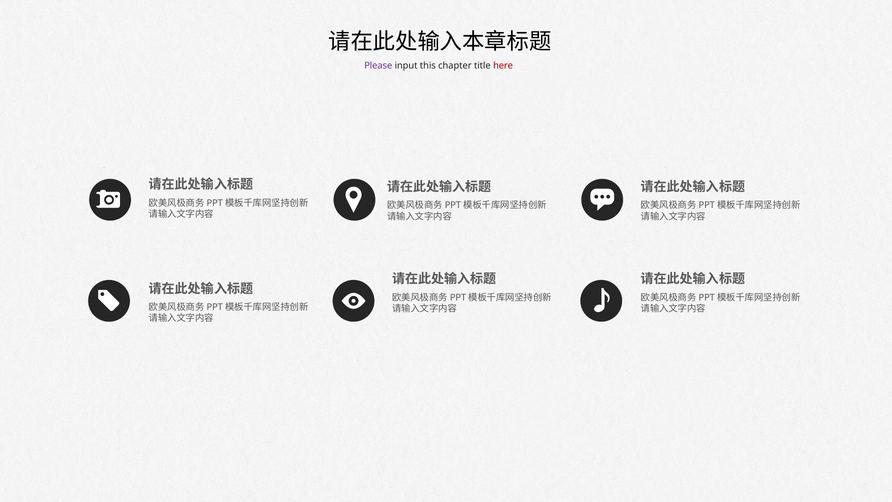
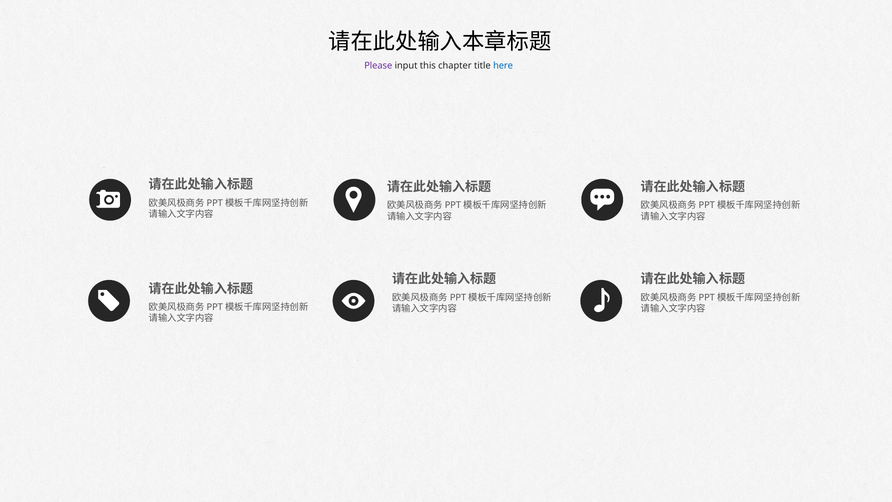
here colour: red -> blue
